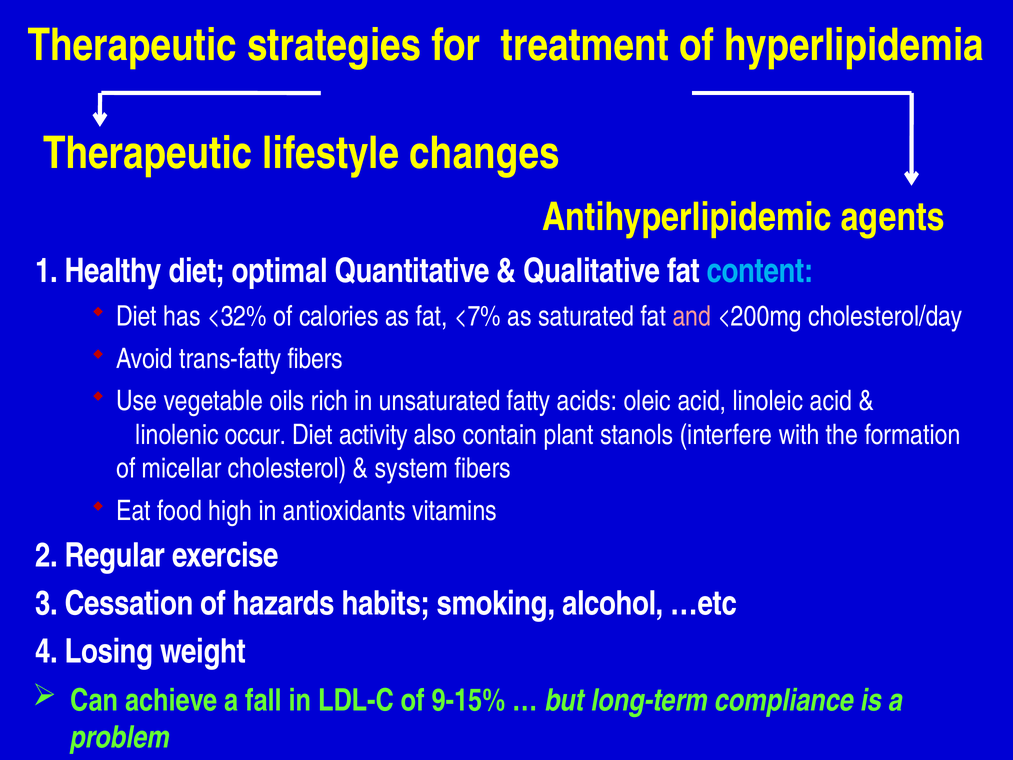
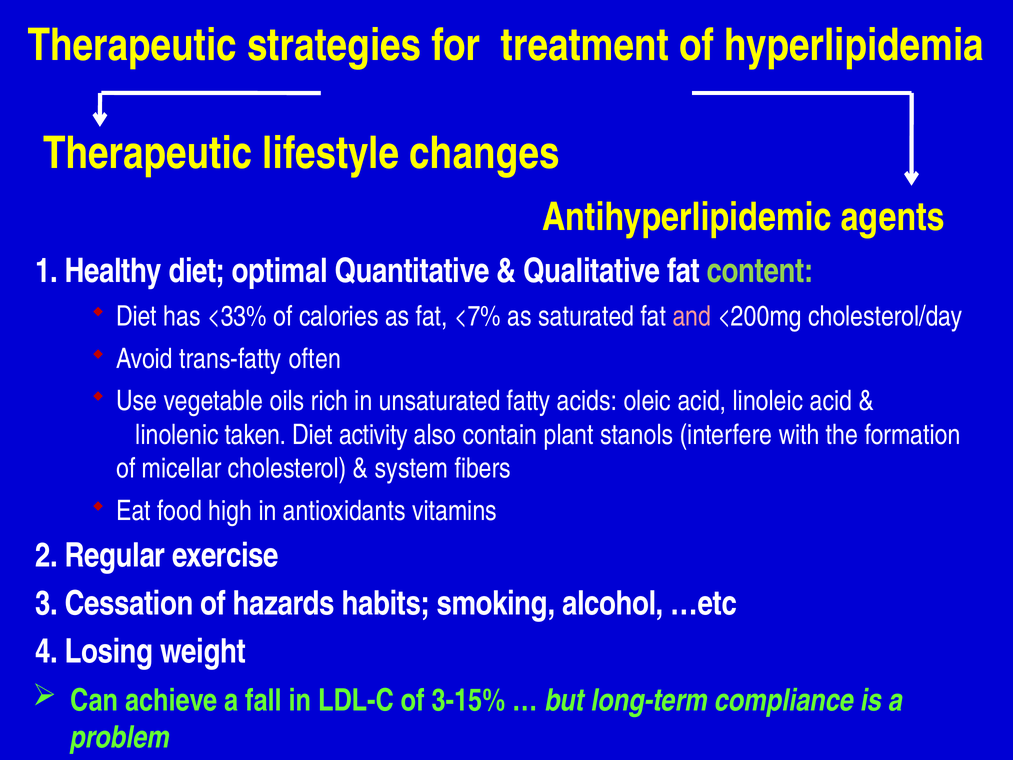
content colour: light blue -> light green
<32%: <32% -> <33%
trans-fatty fibers: fibers -> often
occur: occur -> taken
9-15%: 9-15% -> 3-15%
